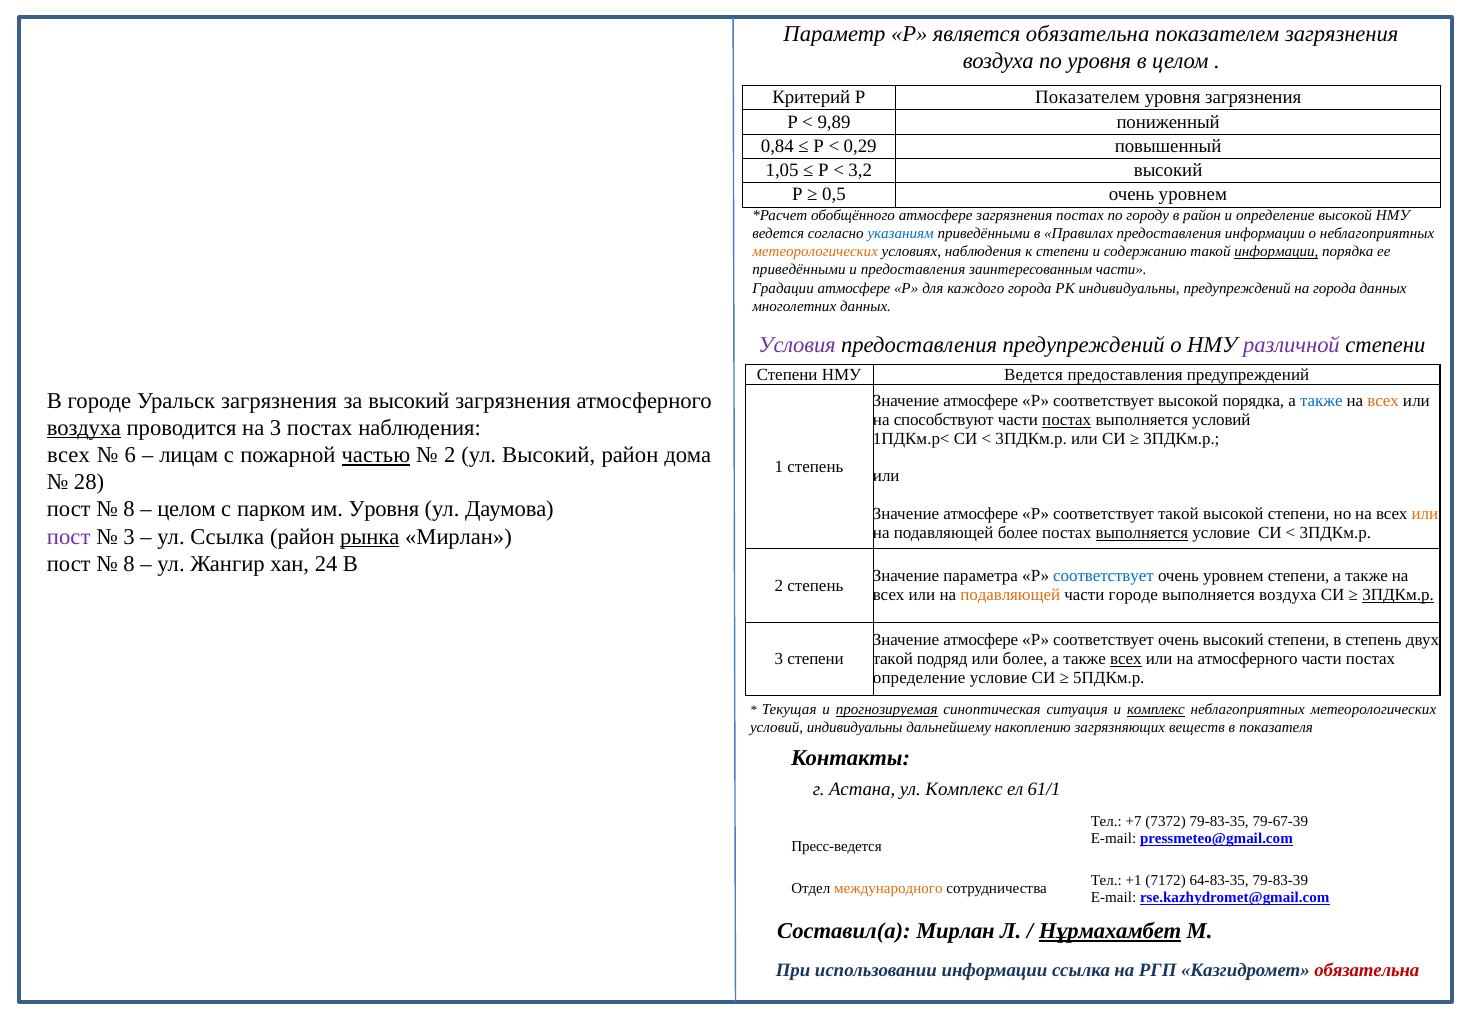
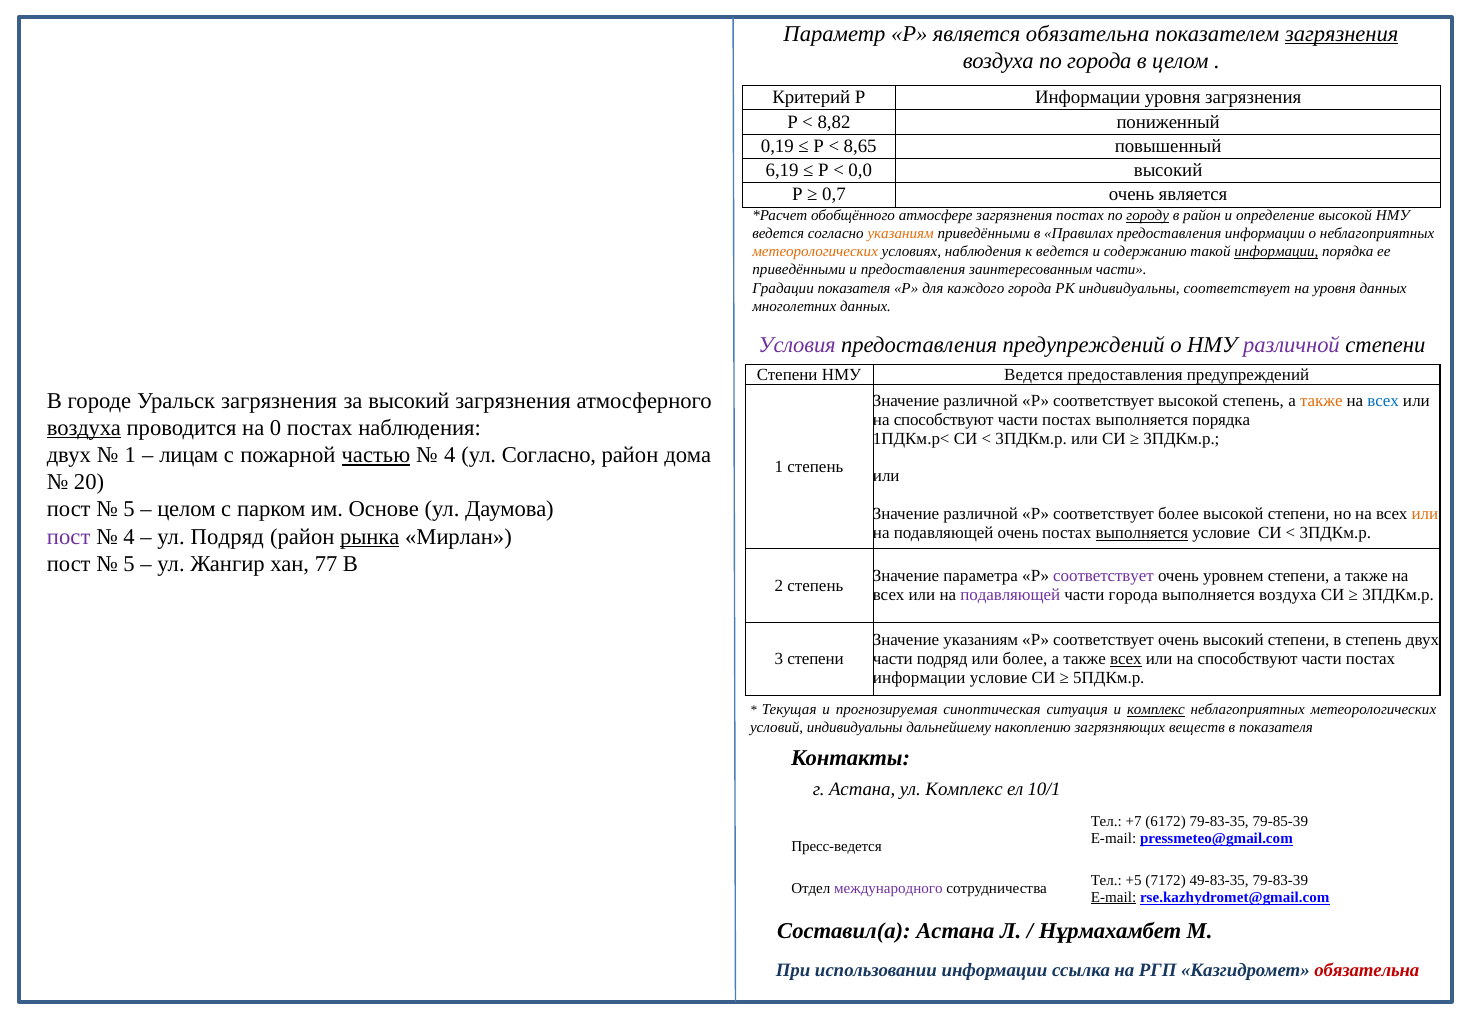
загрязнения at (1342, 34) underline: none -> present
по уровня: уровня -> города
Р Показателем: Показателем -> Информации
9,89: 9,89 -> 8,82
0,84: 0,84 -> 0,19
0,29: 0,29 -> 8,65
1,05: 1,05 -> 6,19
3,2: 3,2 -> 0,0
0,5: 0,5 -> 0,7
уровнем at (1193, 195): уровнем -> является
городу underline: none -> present
указаниям at (901, 234) colour: blue -> orange
к степени: степени -> ведется
Градации атмосфере: атмосфере -> показателя
индивидуальны предупреждений: предупреждений -> соответствует
на города: города -> уровня
атмосфере at (981, 401): атмосфере -> различной
высокой порядка: порядка -> степень
также at (1321, 401) colour: blue -> orange
всех at (1383, 401) colour: orange -> blue
постах at (1067, 419) underline: present -> none
выполняется условий: условий -> порядка
на 3: 3 -> 0
всех at (69, 455): всех -> двух
6 at (130, 455): 6 -> 1
2 at (450, 455): 2 -> 4
ул Высокий: Высокий -> Согласно
28: 28 -> 20
8 at (129, 509): 8 -> 5
им Уровня: Уровня -> Основе
атмосфере at (981, 514): атмосфере -> различной
соответствует такой: такой -> более
подавляющей более: более -> очень
3 at (129, 536): 3 -> 4
ул Ссылка: Ссылка -> Подряд
8 at (129, 564): 8 -> 5
24: 24 -> 77
соответствует at (1103, 576) colour: blue -> purple
подавляющей at (1010, 594) colour: orange -> purple
части городе: городе -> города
3ПДКм.р at (1398, 594) underline: present -> none
атмосфере at (981, 640): атмосфере -> указаниям
такой at (893, 659): такой -> части
атмосферного at (1248, 659): атмосферного -> способствуют
определение at (919, 677): определение -> информации
прогнозируемая underline: present -> none
61/1: 61/1 -> 10/1
7372: 7372 -> 6172
79-67-39: 79-67-39 -> 79-85-39
+1: +1 -> +5
64-83-35: 64-83-35 -> 49-83-35
международного colour: orange -> purple
E-mail at (1114, 897) underline: none -> present
Составил(а Мирлан: Мирлан -> Астана
Нұрмахамбет underline: present -> none
